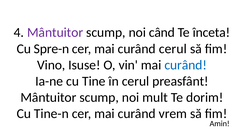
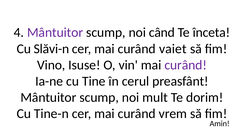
Spre-n: Spre-n -> Slăvi-n
curând cerul: cerul -> vaiet
curând at (186, 65) colour: blue -> purple
